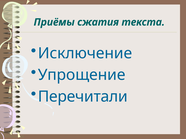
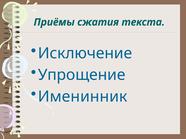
Перечитали: Перечитали -> Именинник
